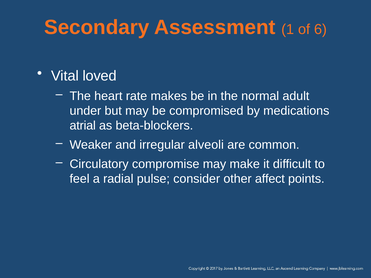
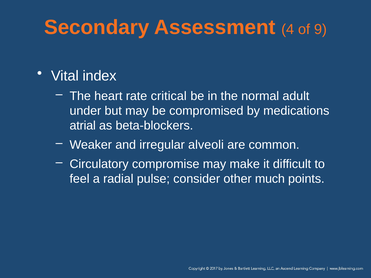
1: 1 -> 4
6: 6 -> 9
loved: loved -> index
makes: makes -> critical
affect: affect -> much
